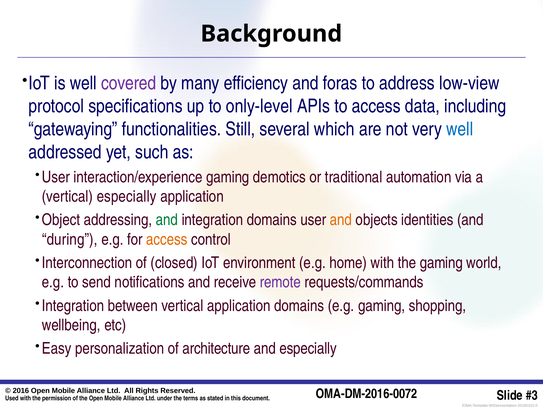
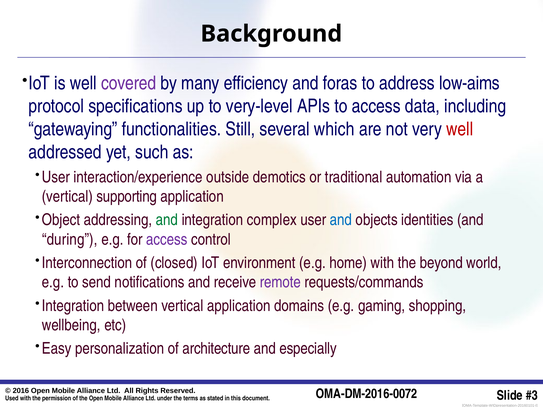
low-view: low-view -> low-aims
only-level: only-level -> very-level
well at (460, 129) colour: blue -> red
interaction/experience gaming: gaming -> outside
vertical especially: especially -> supporting
integration domains: domains -> complex
and at (341, 220) colour: orange -> blue
access at (167, 240) colour: orange -> purple
the gaming: gaming -> beyond
